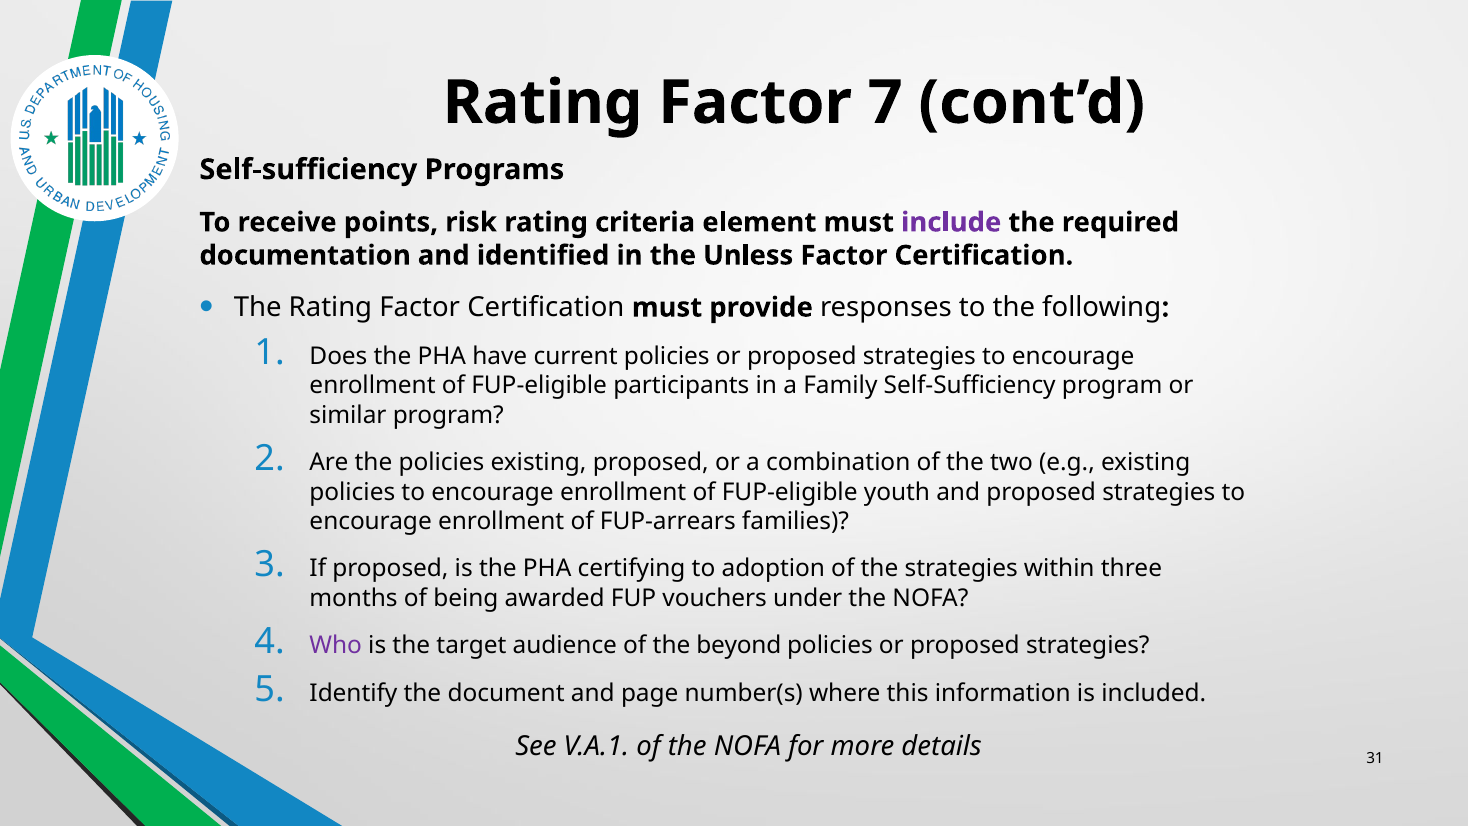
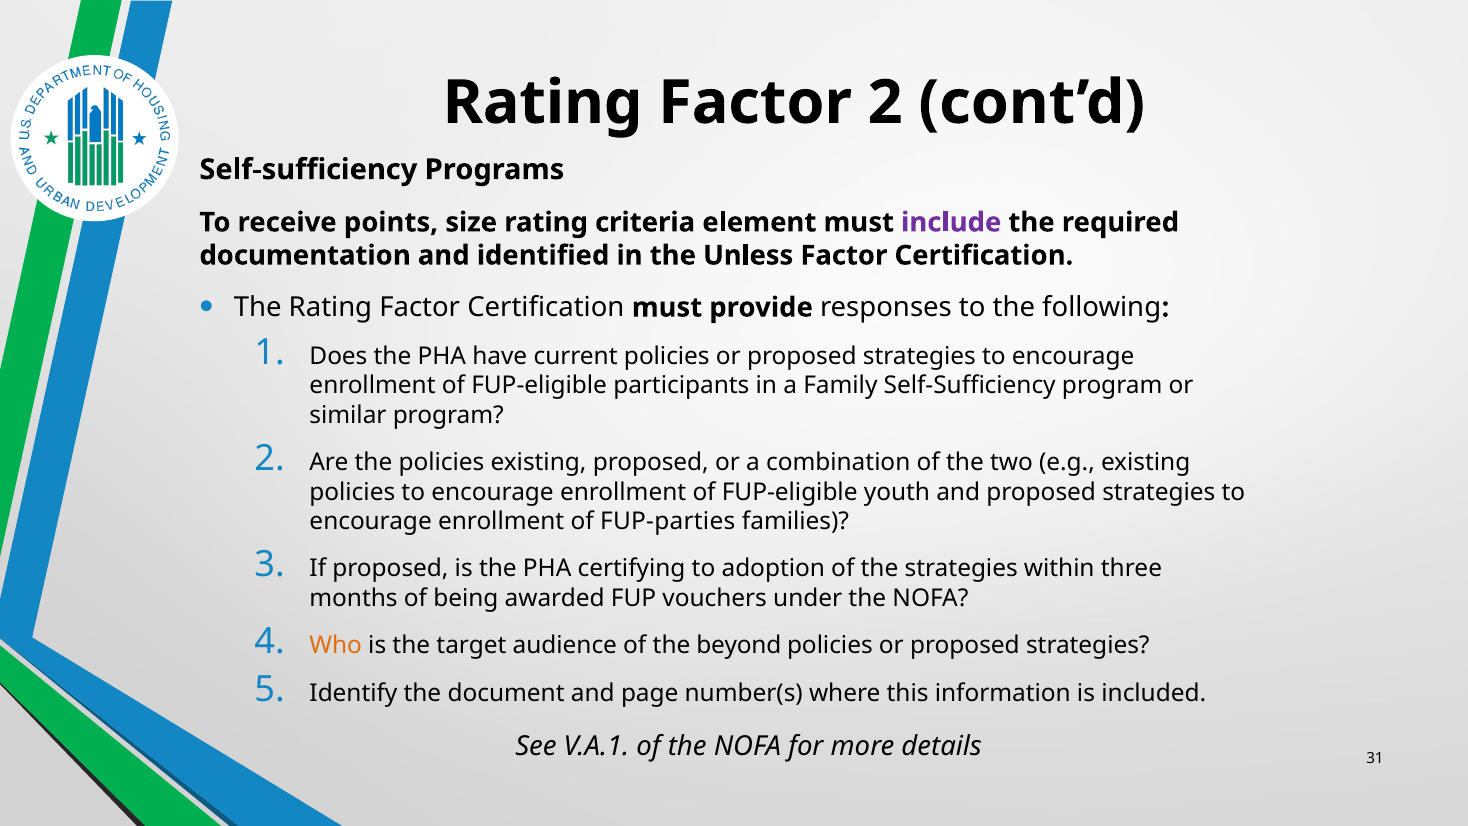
Factor 7: 7 -> 2
risk: risk -> size
FUP-arrears: FUP-arrears -> FUP-parties
Who colour: purple -> orange
